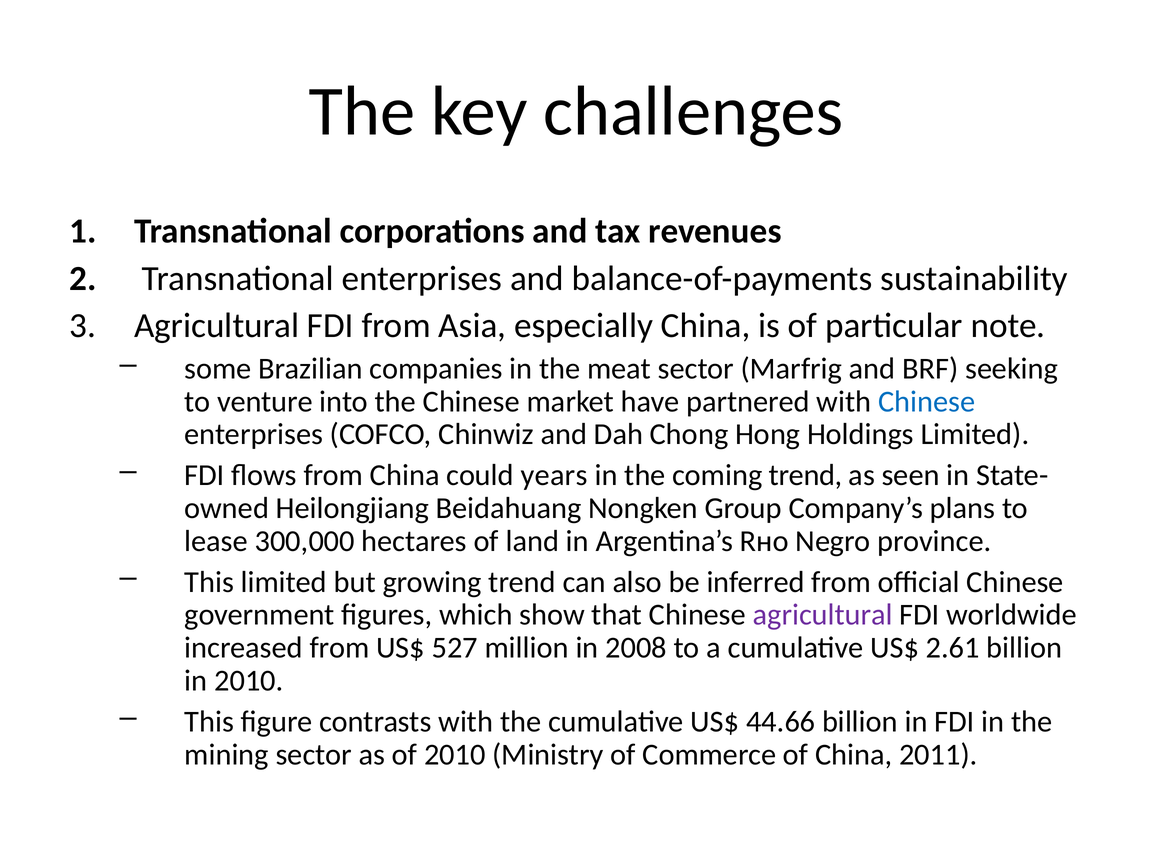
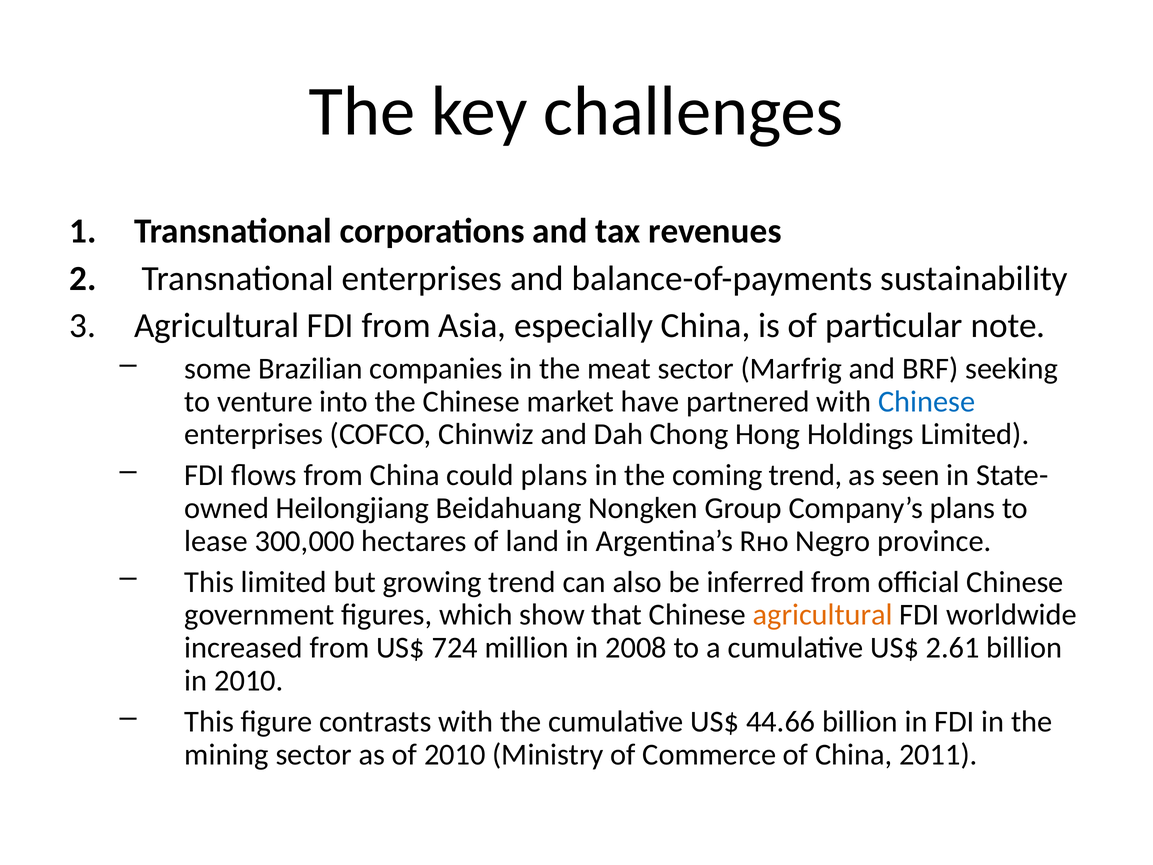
could years: years -> plans
agricultural at (823, 615) colour: purple -> orange
527: 527 -> 724
